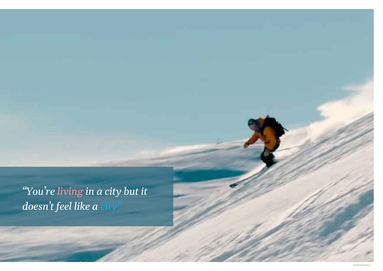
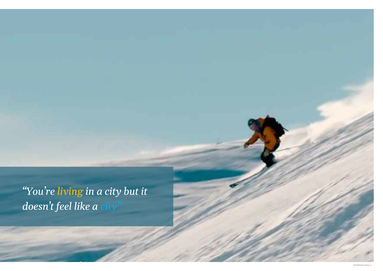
living colour: pink -> yellow
